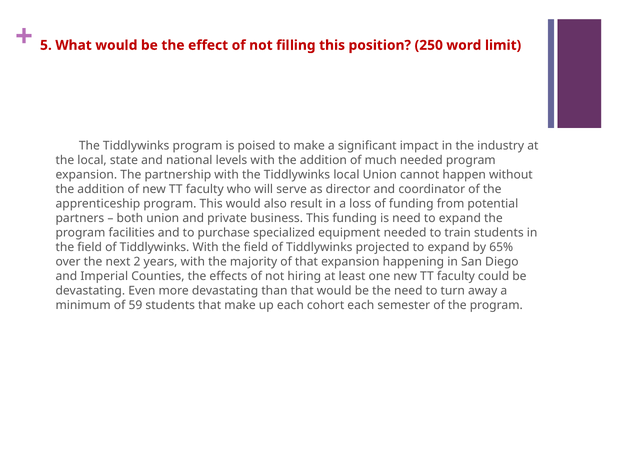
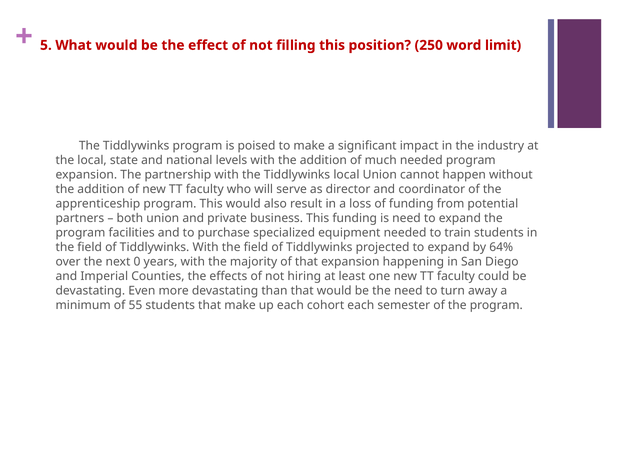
65%: 65% -> 64%
2: 2 -> 0
59: 59 -> 55
